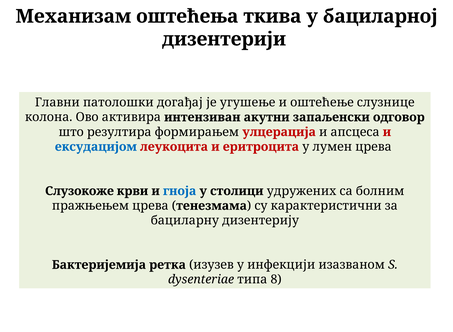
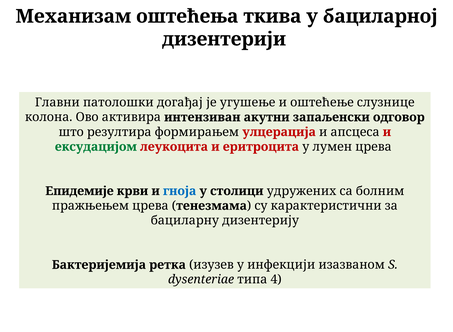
ексудацијом colour: blue -> green
Слузокоже: Слузокоже -> Епидемије
8: 8 -> 4
